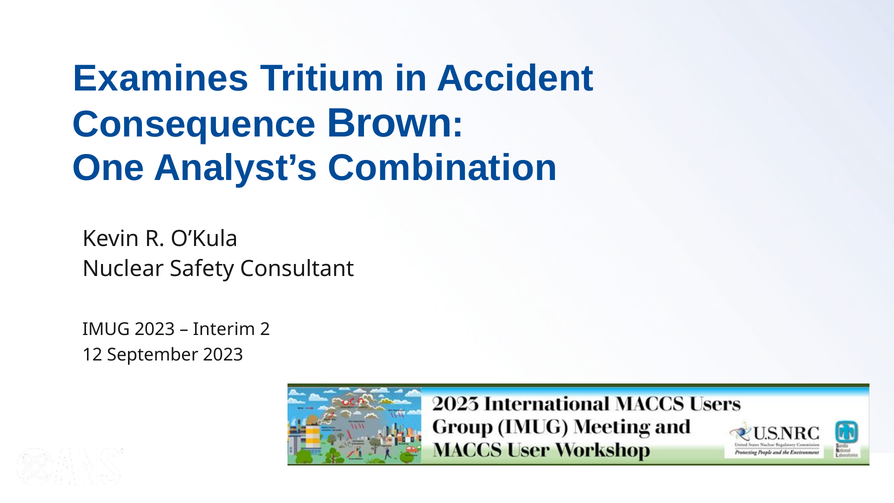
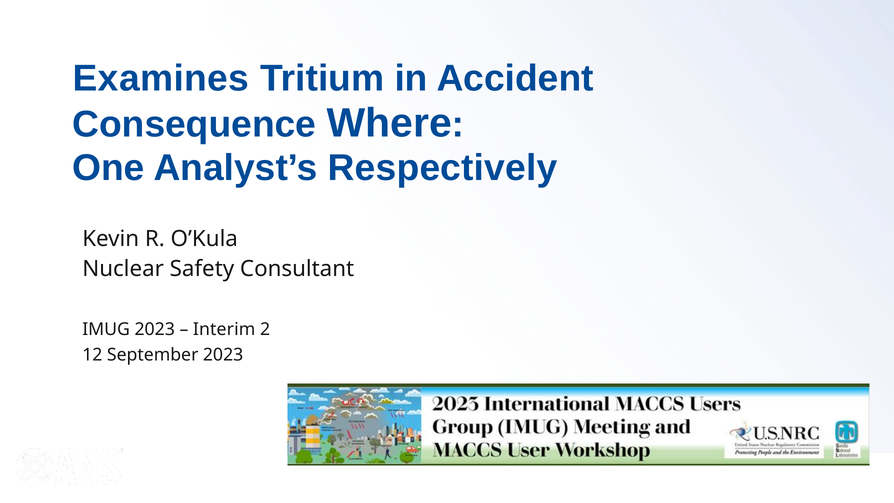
Brown: Brown -> Where
Combination: Combination -> Respectively
